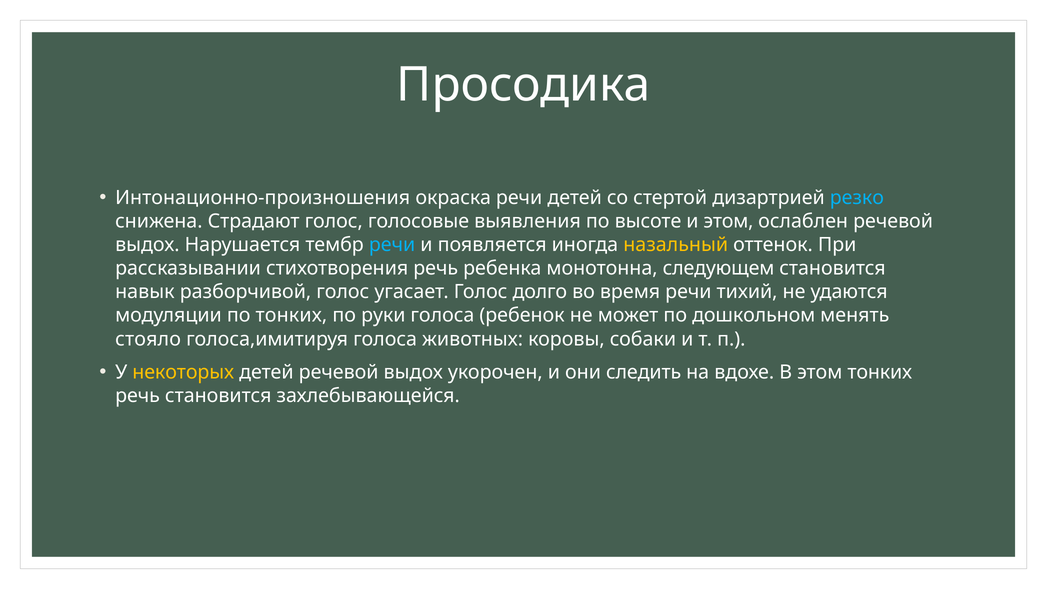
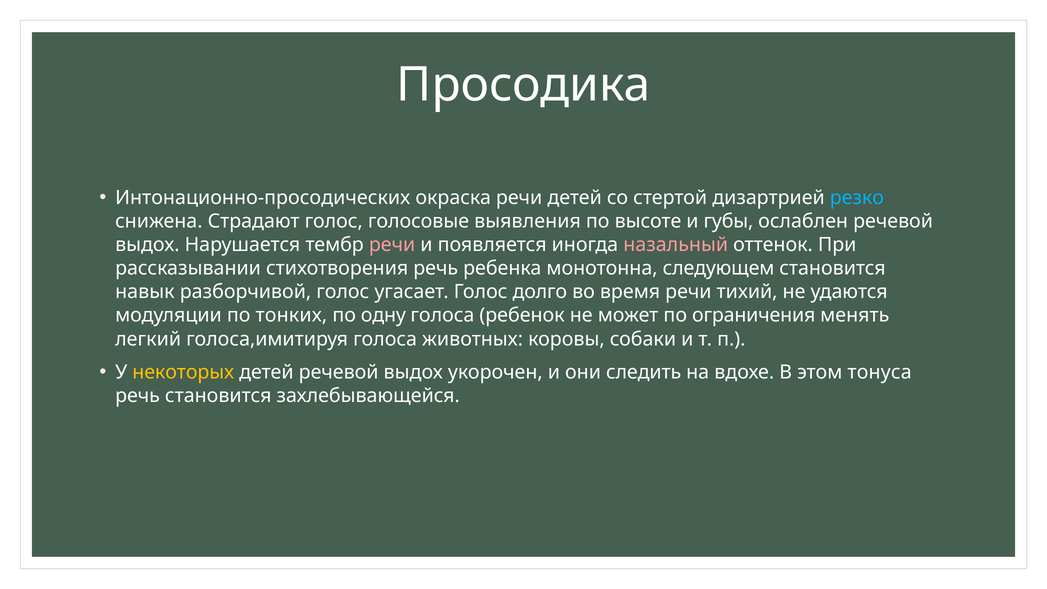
Интонационно-произношения: Интонационно-произношения -> Интонационно-просодических
и этом: этом -> губы
речи at (392, 245) colour: light blue -> pink
назальный colour: yellow -> pink
руки: руки -> одну
дошкольном: дошкольном -> ограничения
стояло: стояло -> легкий
этом тонких: тонких -> тонуса
